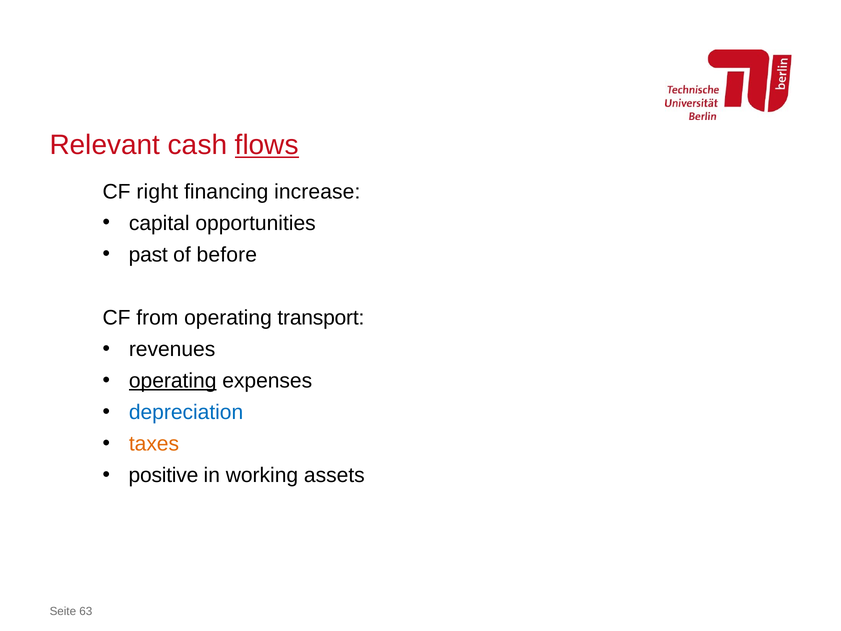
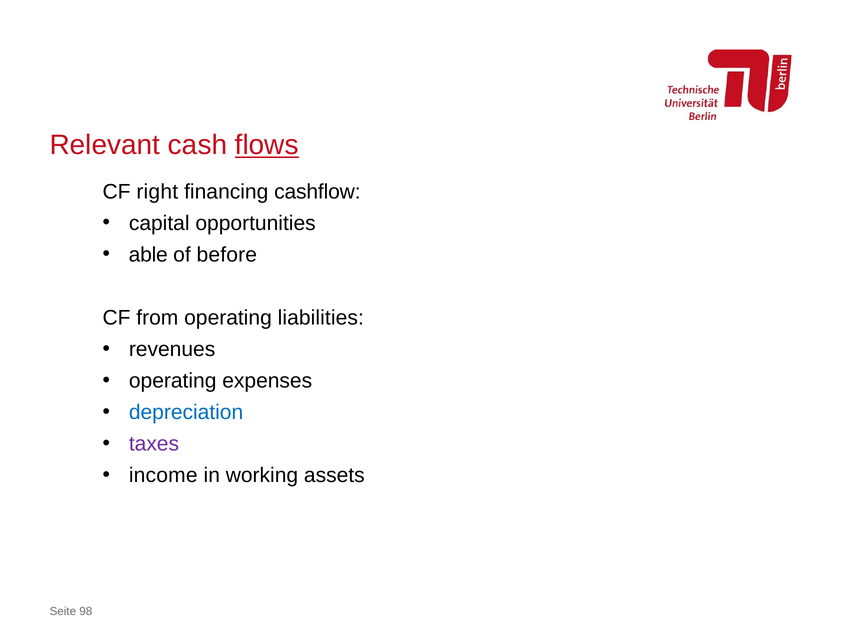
increase: increase -> cashflow
past: past -> able
transport: transport -> liabilities
operating at (173, 381) underline: present -> none
taxes colour: orange -> purple
positive: positive -> income
63: 63 -> 98
